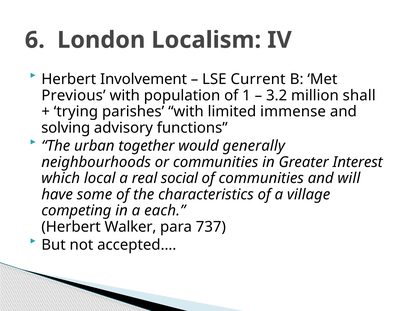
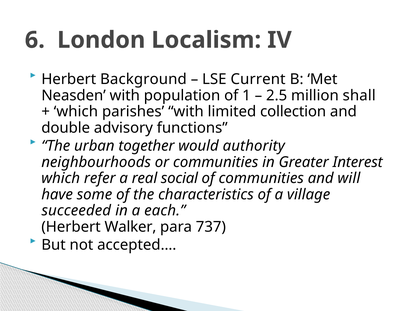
Involvement: Involvement -> Background
Previous: Previous -> Neasden
3.2: 3.2 -> 2.5
trying at (76, 111): trying -> which
immense: immense -> collection
solving: solving -> double
generally: generally -> authority
local: local -> refer
competing: competing -> succeeded
